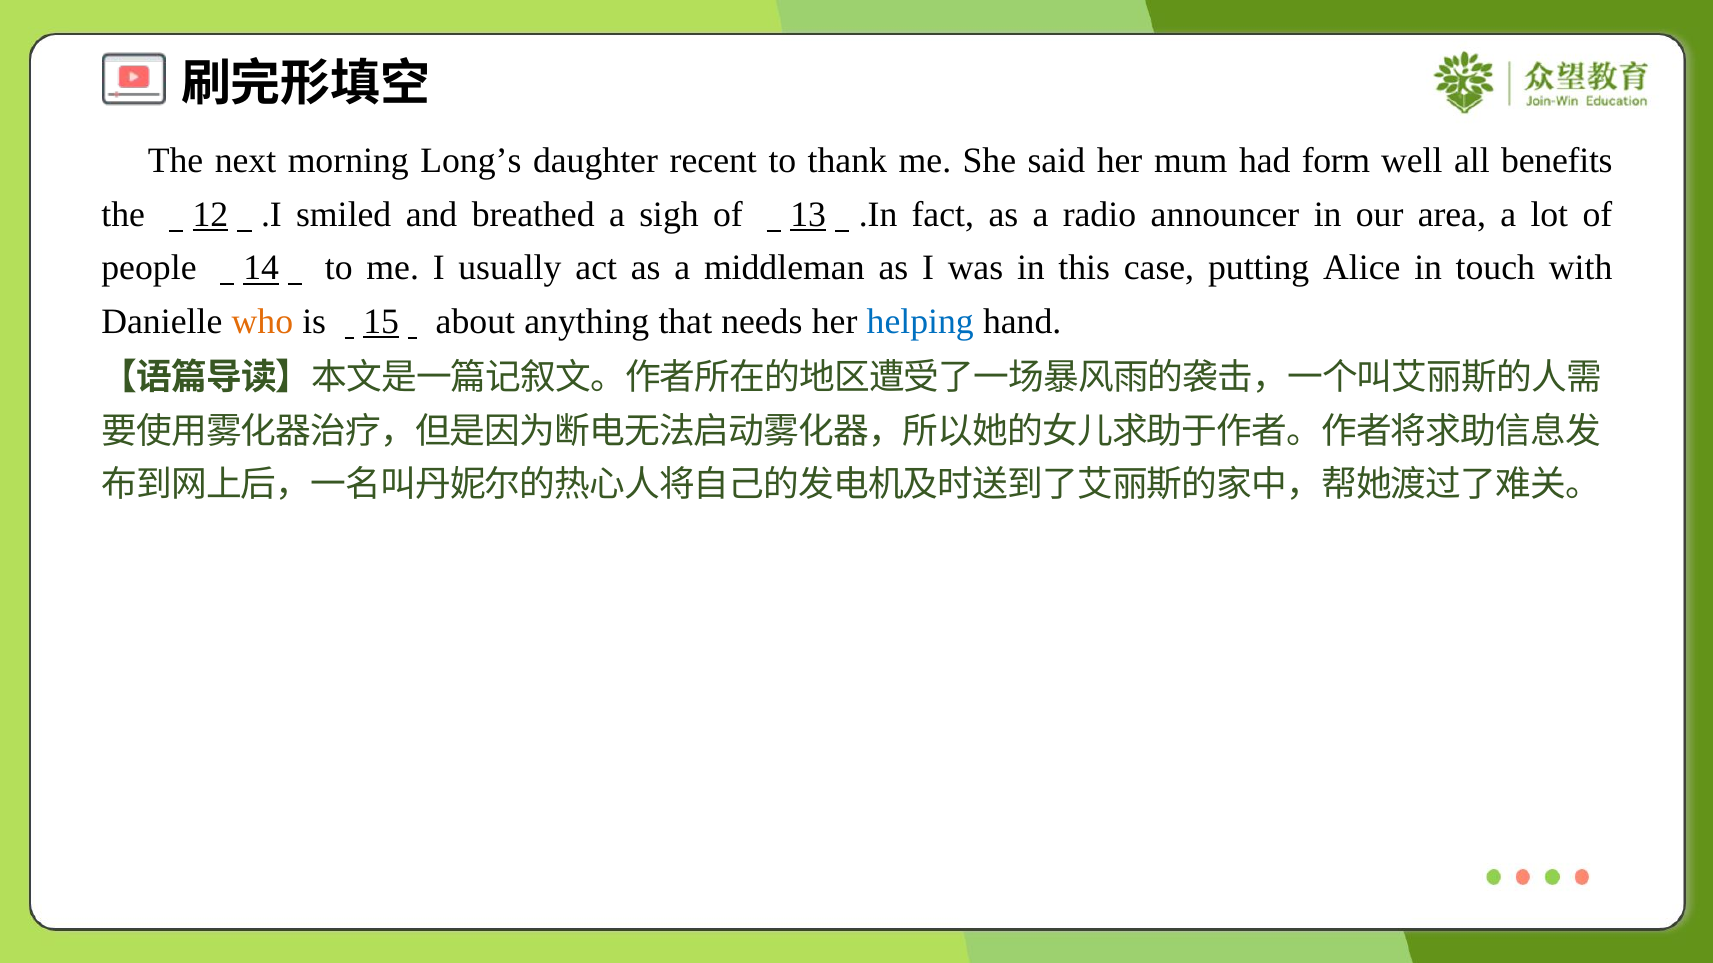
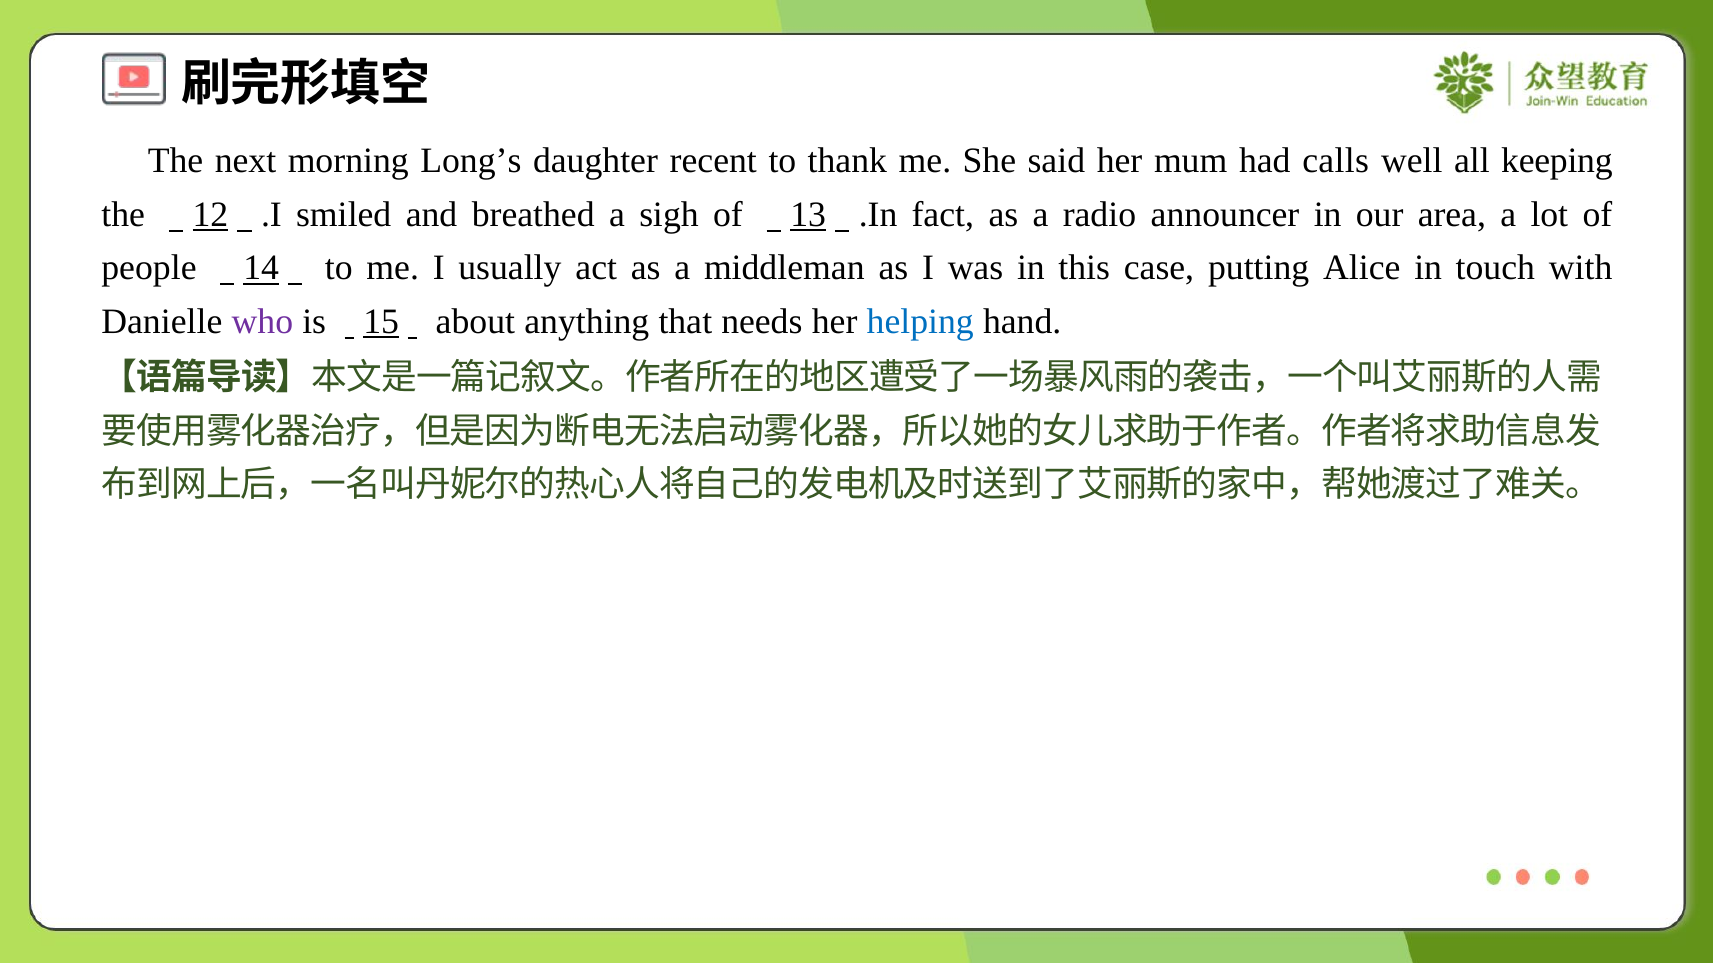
form: form -> calls
benefits: benefits -> keeping
who colour: orange -> purple
